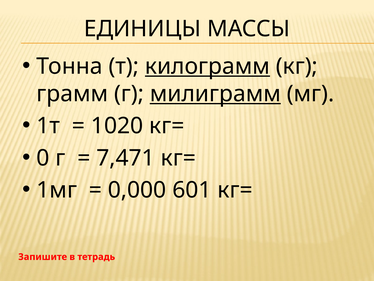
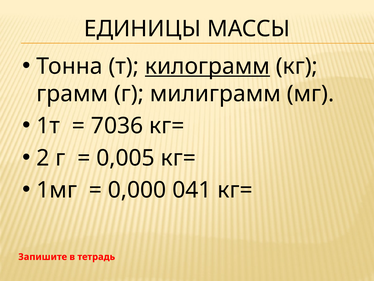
милиграмм underline: present -> none
1020: 1020 -> 7036
0: 0 -> 2
7,471: 7,471 -> 0,005
601: 601 -> 041
